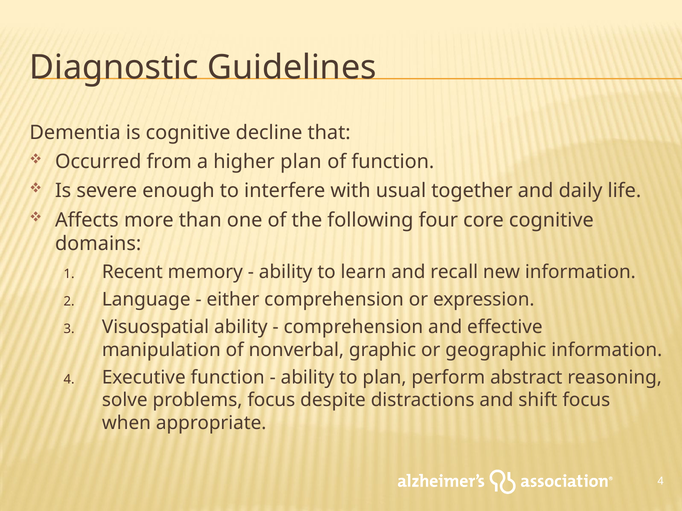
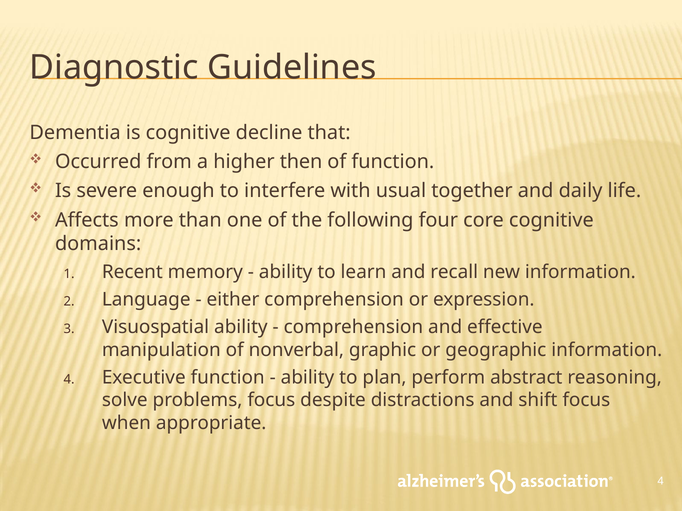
higher plan: plan -> then
